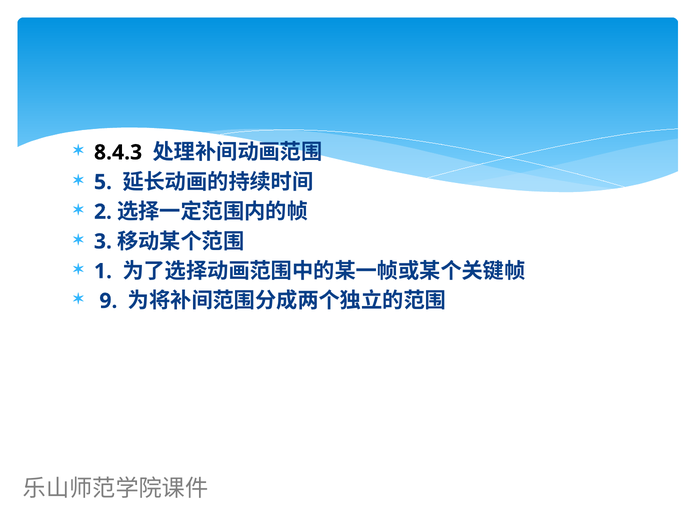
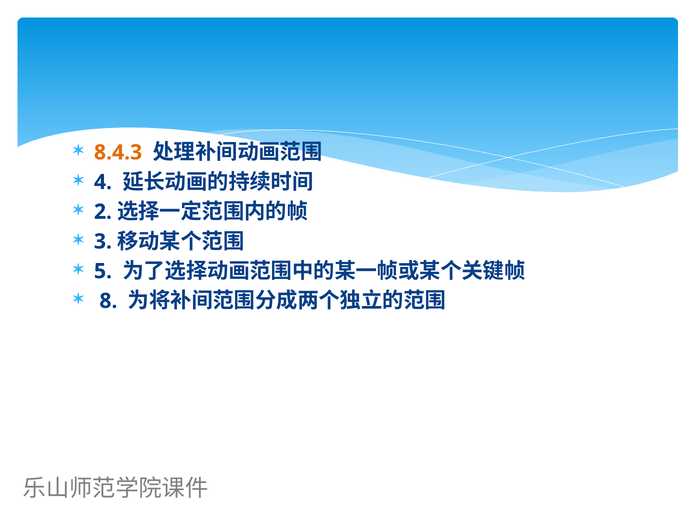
8.4.3 colour: black -> orange
5: 5 -> 4
1: 1 -> 5
9: 9 -> 8
